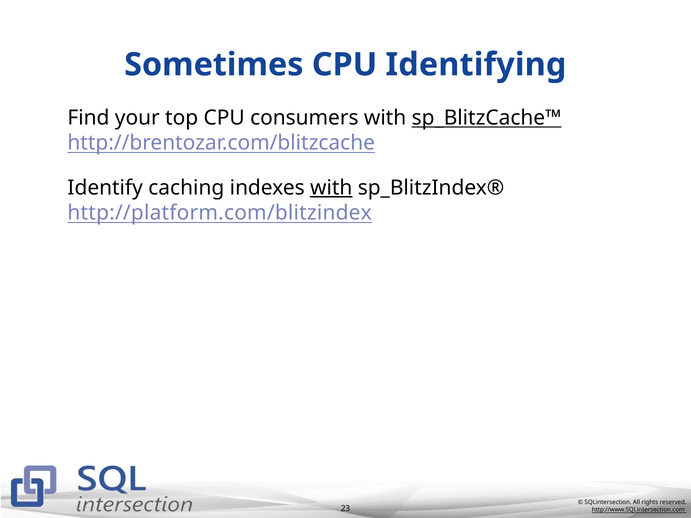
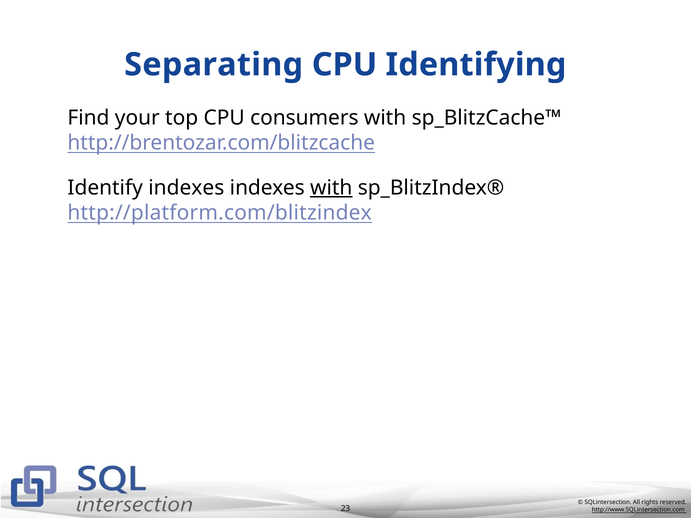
Sometimes: Sometimes -> Separating
sp_BlitzCache™ underline: present -> none
Identify caching: caching -> indexes
